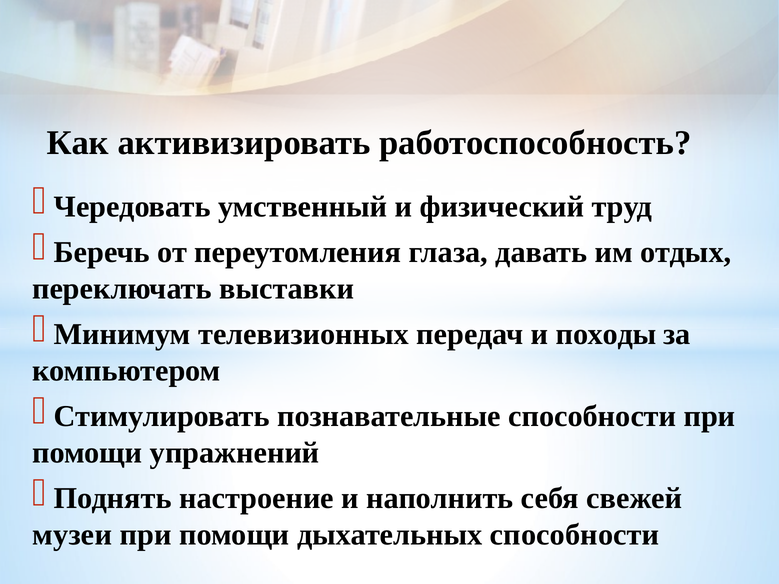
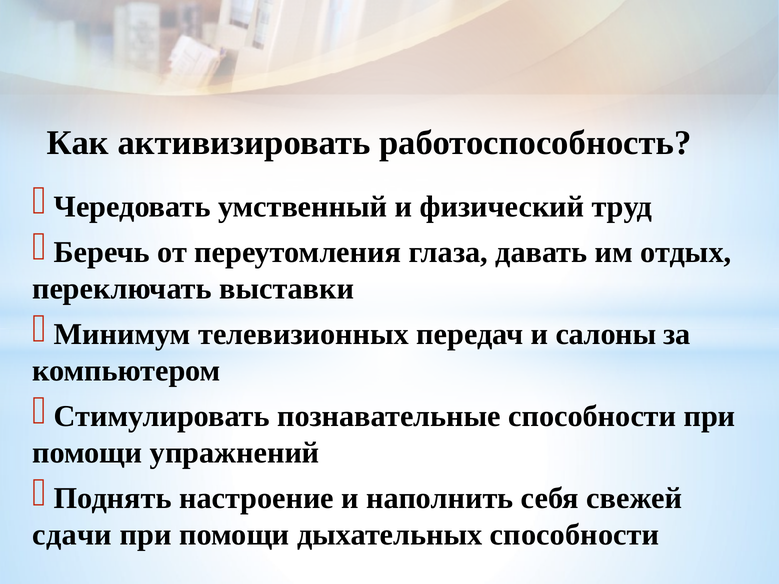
походы: походы -> салоны
музеи: музеи -> сдачи
